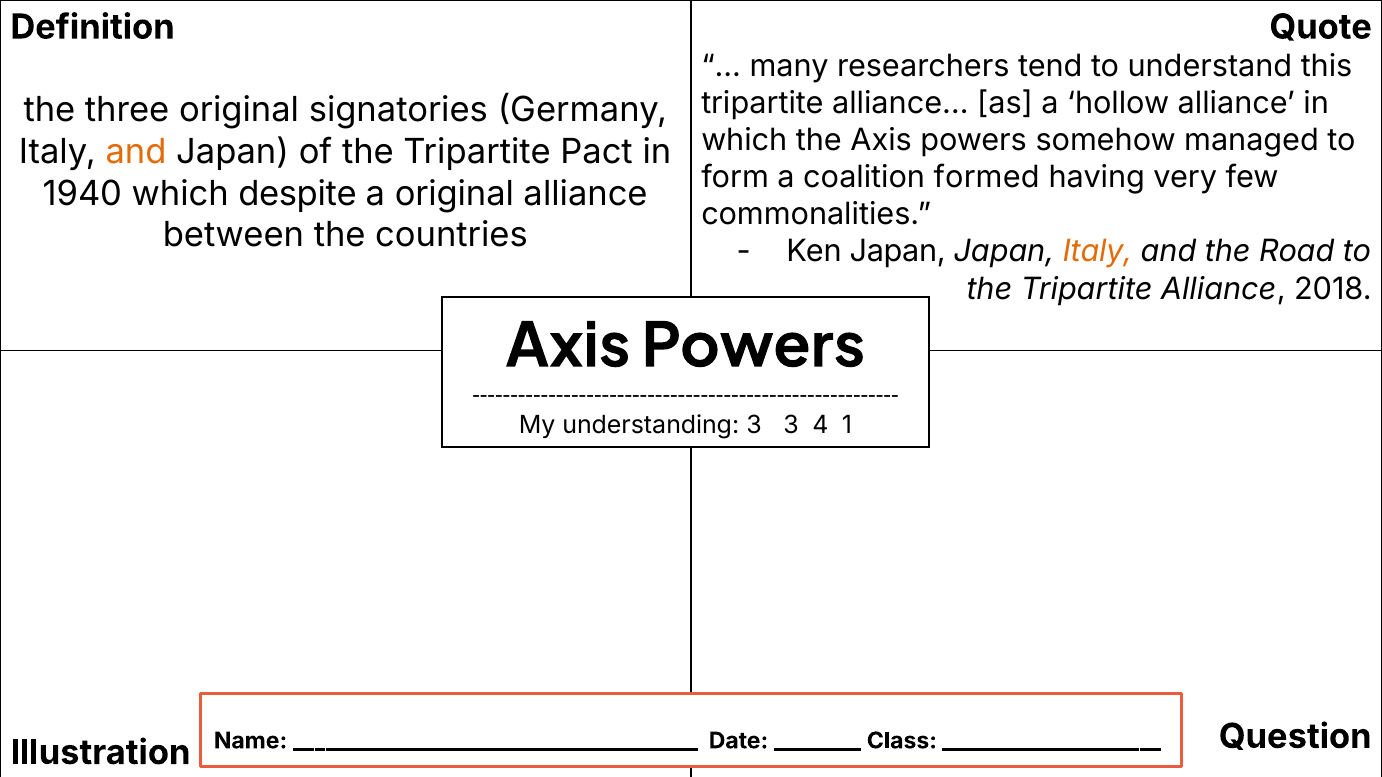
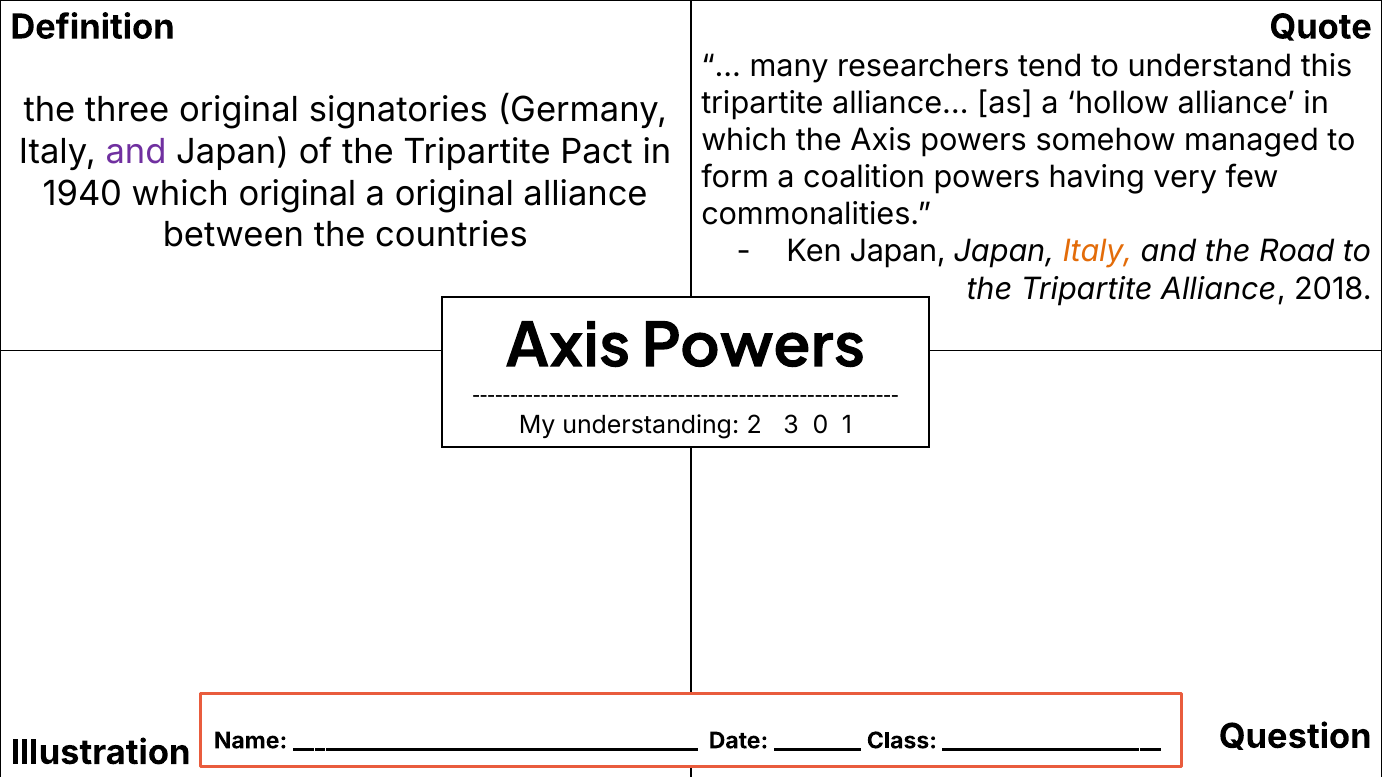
and at (136, 152) colour: orange -> purple
coalition formed: formed -> powers
which despite: despite -> original
understanding 3: 3 -> 2
4: 4 -> 0
